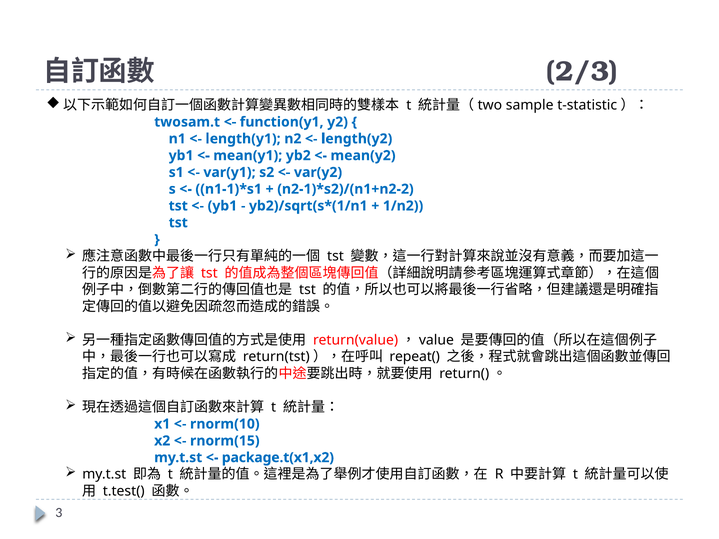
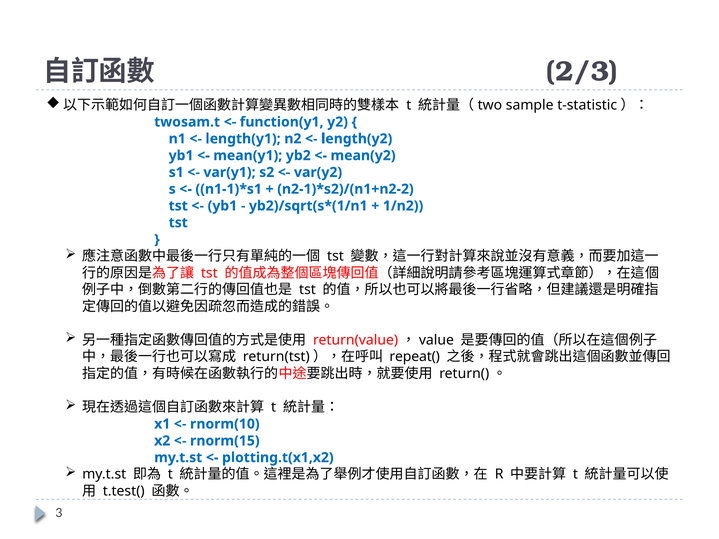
package.t(x1,x2: package.t(x1,x2 -> plotting.t(x1,x2
